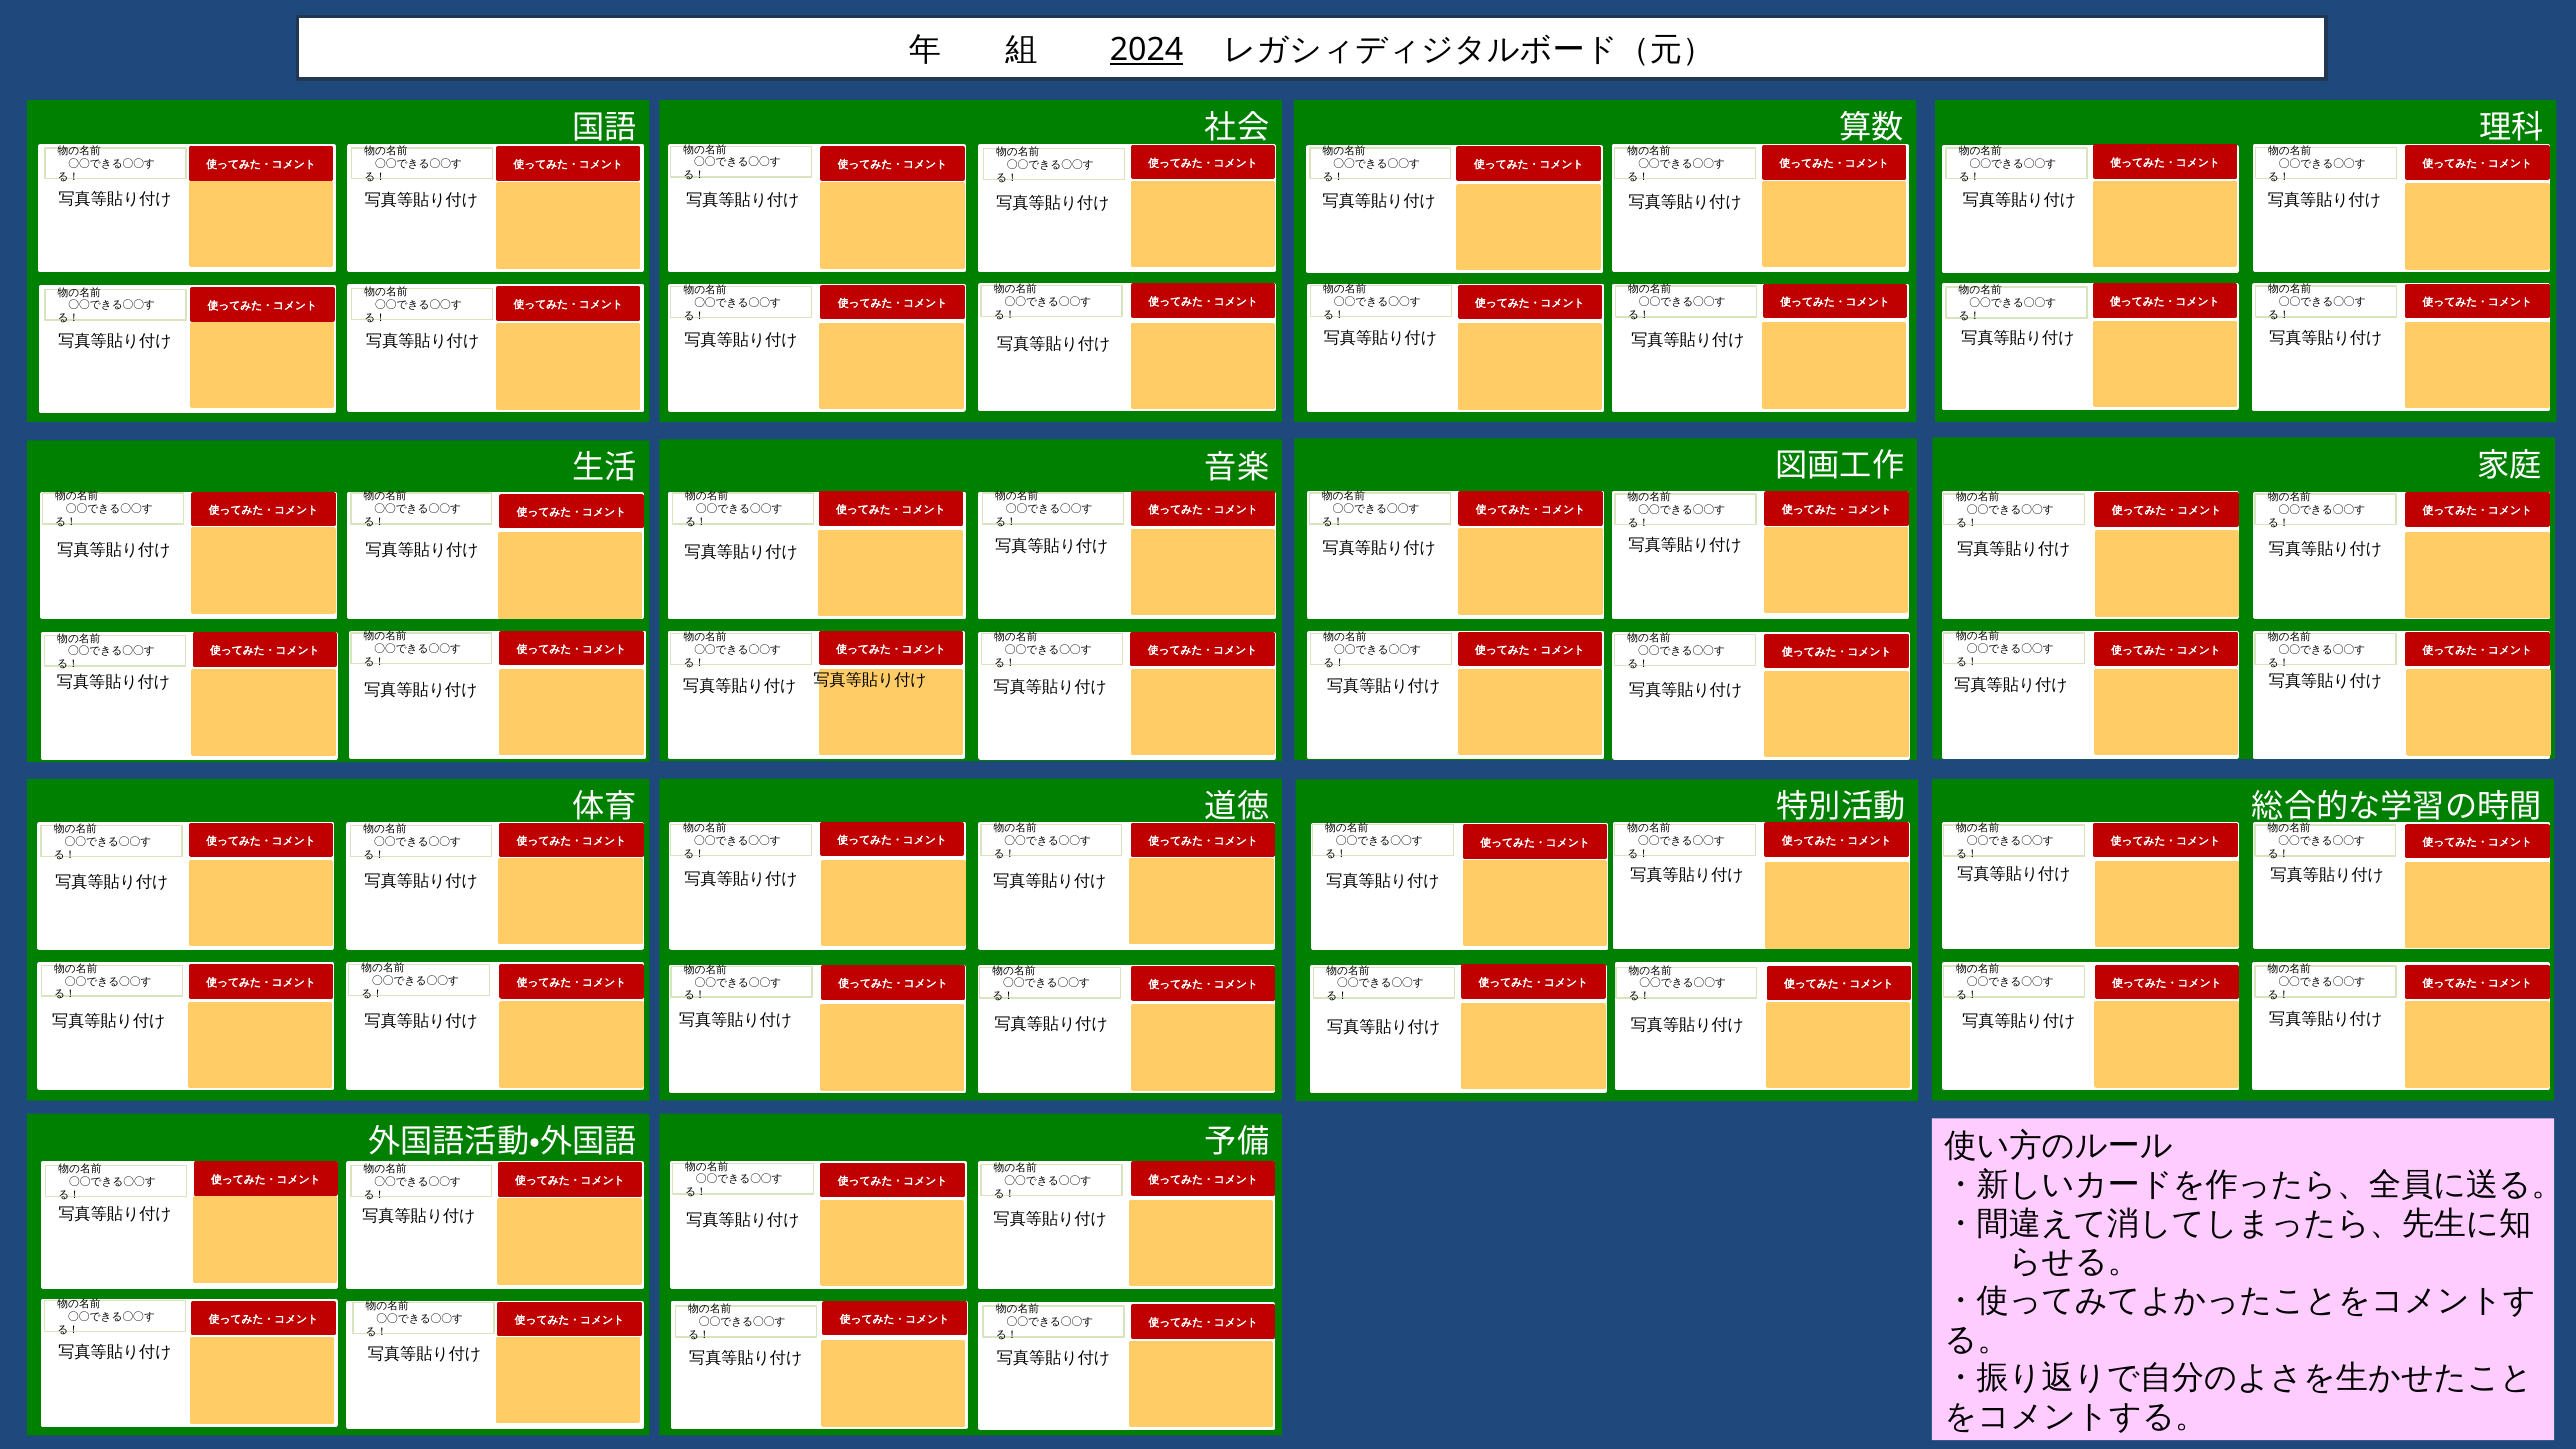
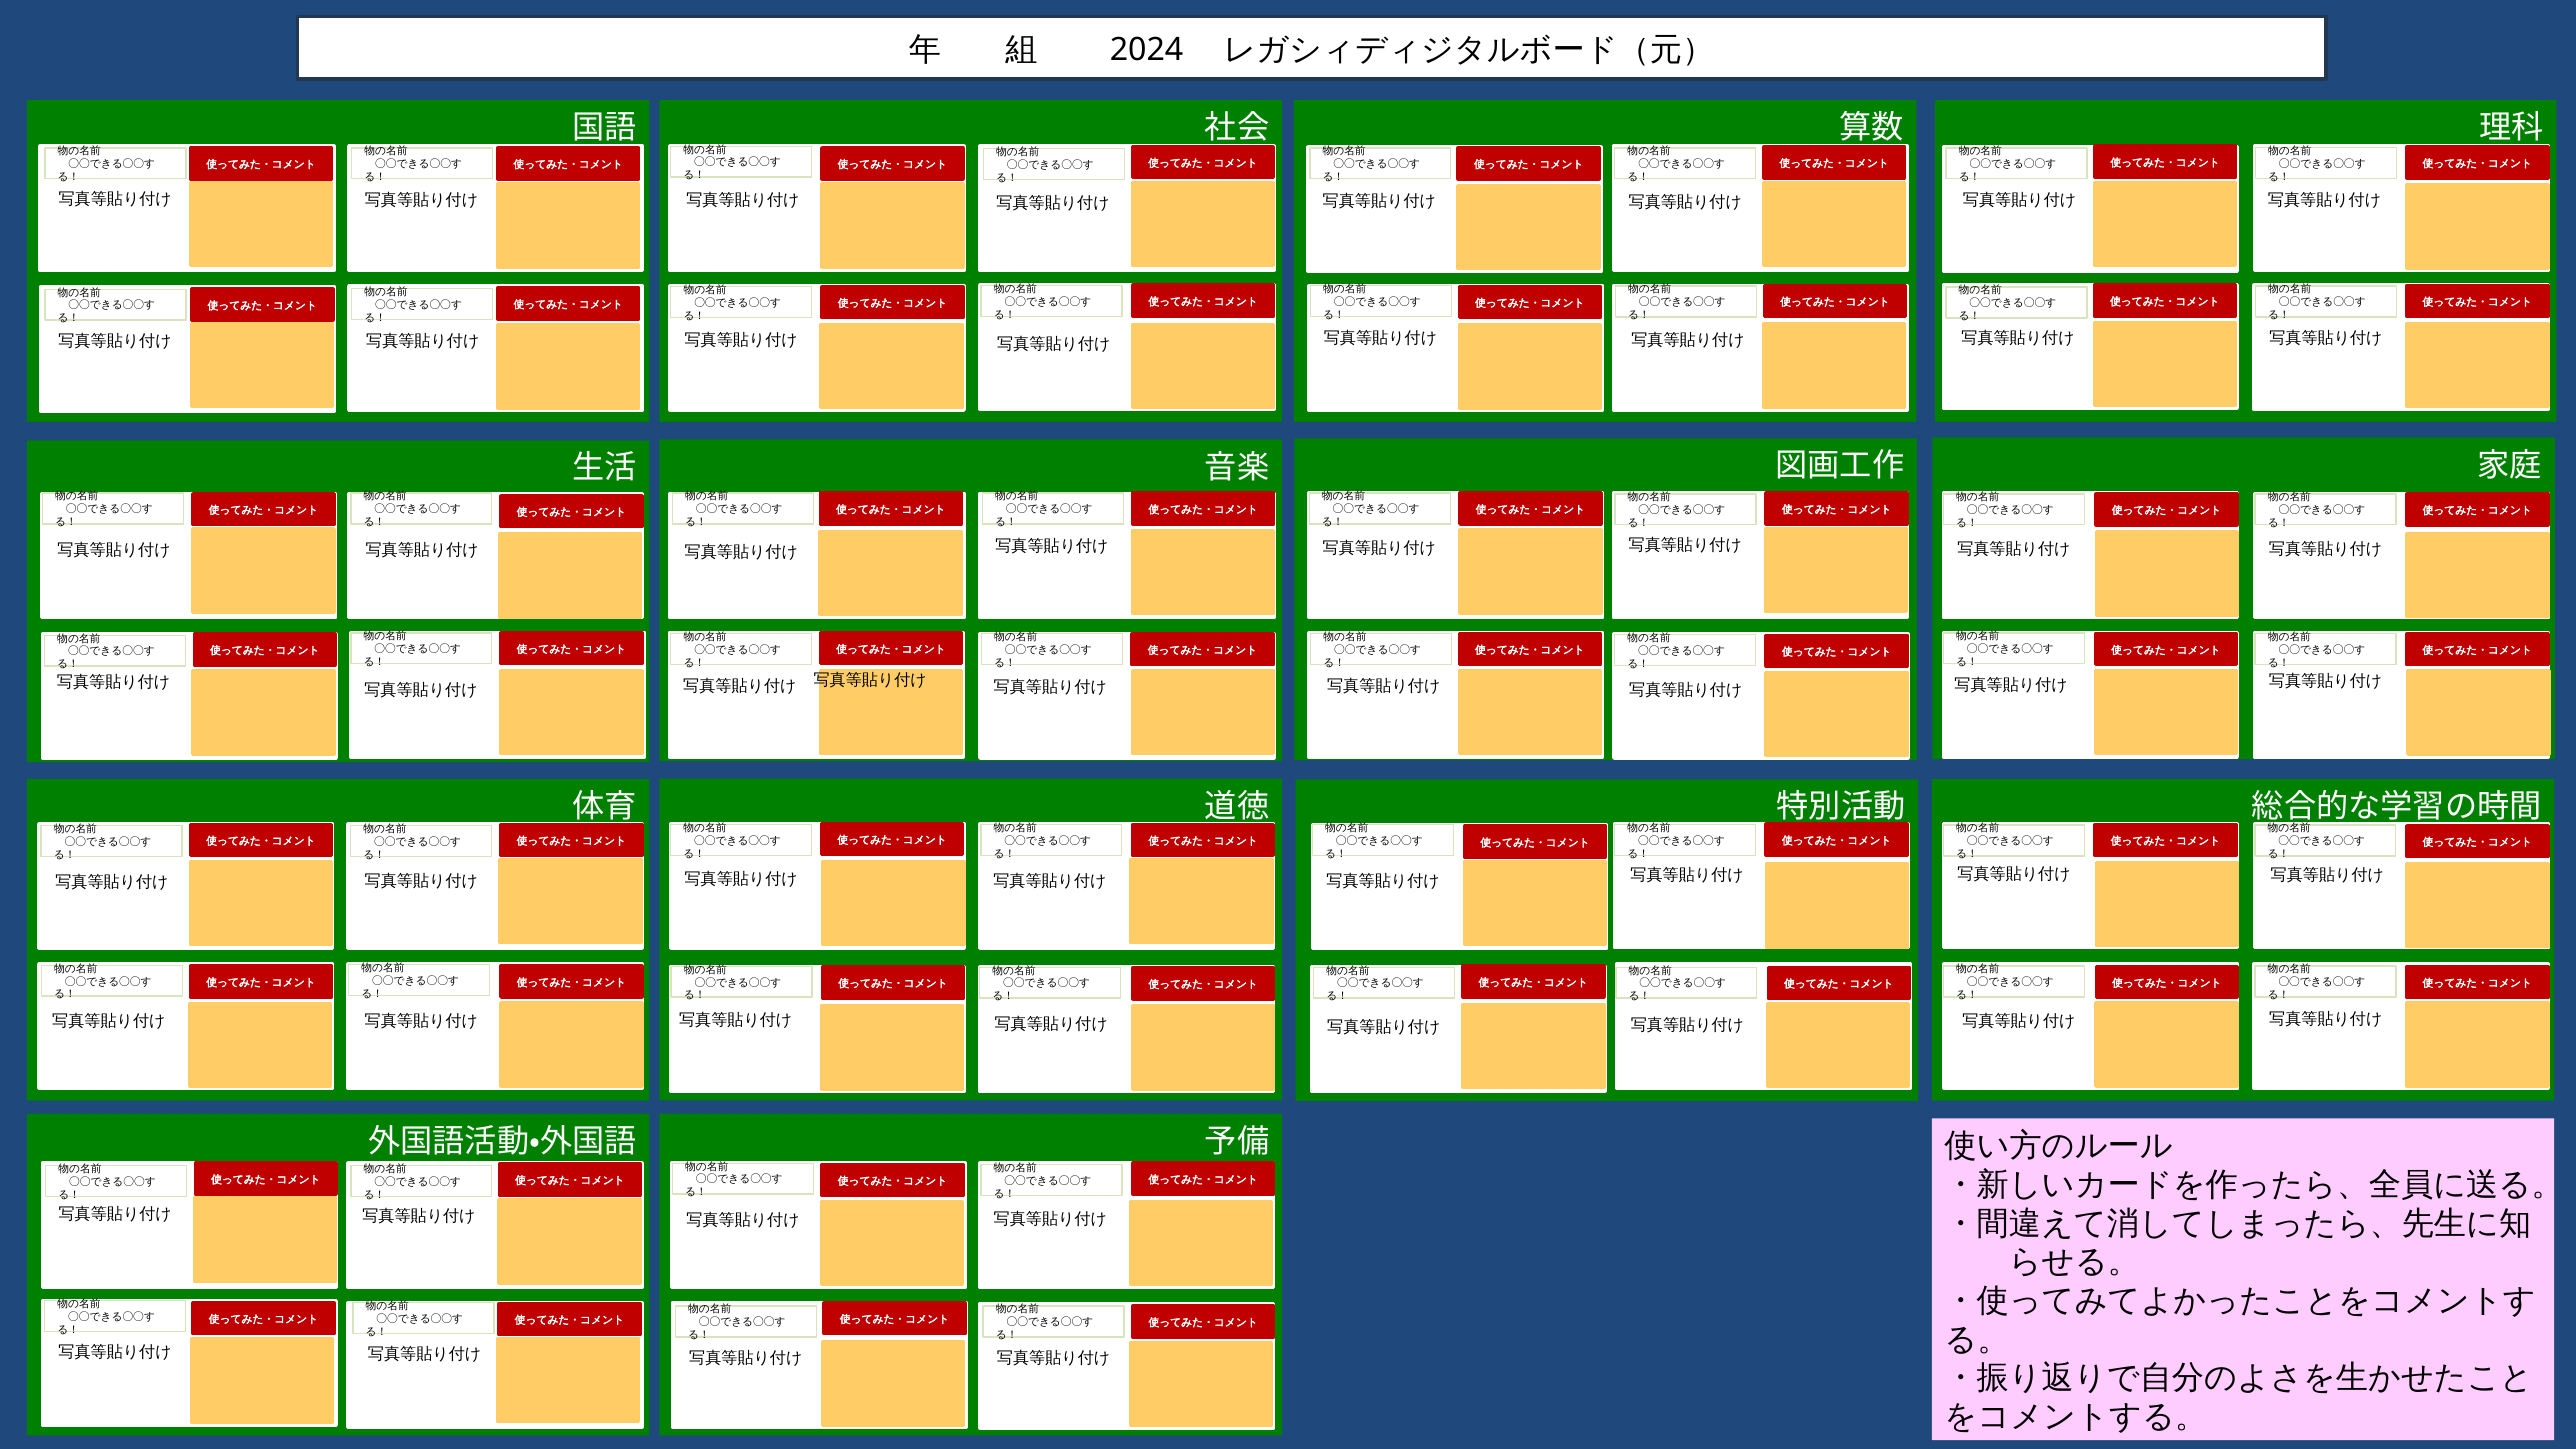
2024 underline: present -> none
